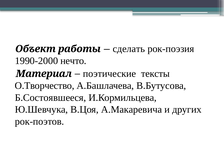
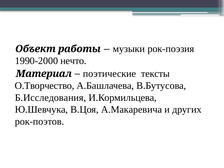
сделать: сделать -> музыки
Б.Состоявшееся: Б.Состоявшееся -> Б.Исследования
